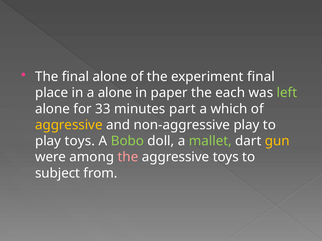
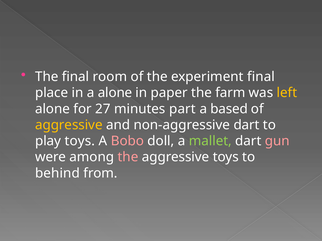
final alone: alone -> room
each: each -> farm
left colour: light green -> yellow
33: 33 -> 27
which: which -> based
non-aggressive play: play -> dart
Bobo colour: light green -> pink
gun colour: yellow -> pink
subject: subject -> behind
